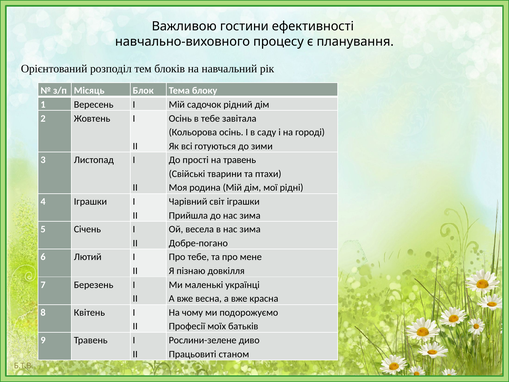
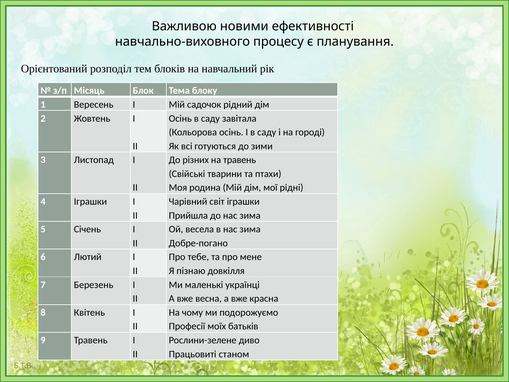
гостини: гостини -> новими
Осінь в тебе: тебе -> саду
прості: прості -> різних
